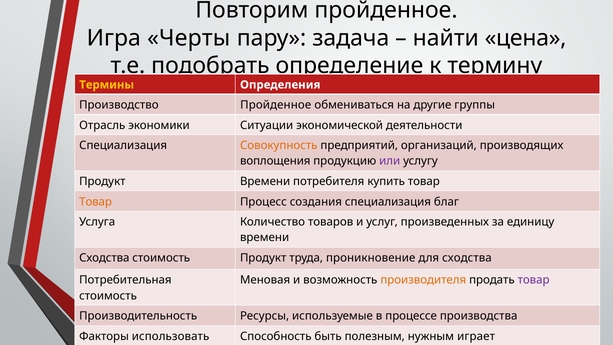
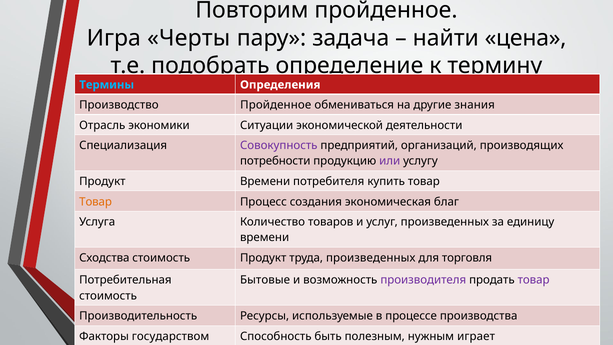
Термины colour: yellow -> light blue
группы: группы -> знания
Совокупность colour: orange -> purple
воплощения at (275, 161): воплощения -> потребности
создания специализация: специализация -> экономическая
труда проникновение: проникновение -> произведенных
для сходства: сходства -> торговля
Меновая: Меновая -> Бытовые
производителя colour: orange -> purple
использовать: использовать -> государством
